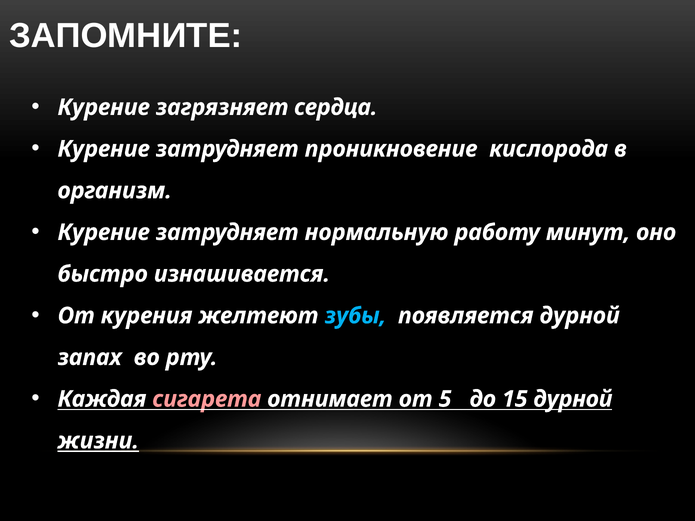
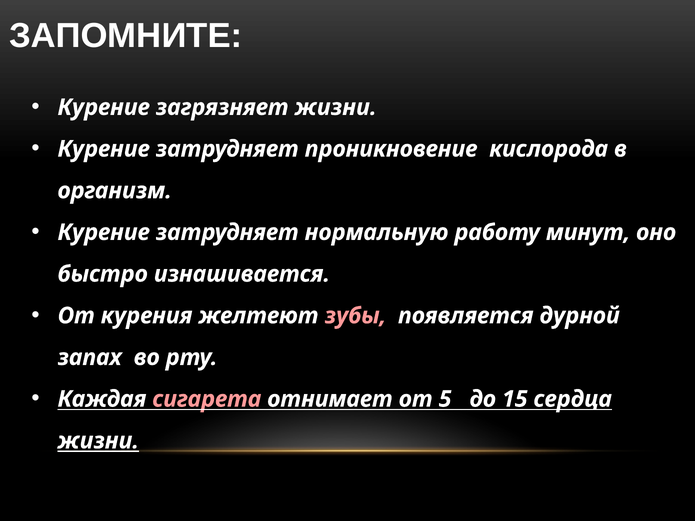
загрязняет сердца: сердца -> жизни
зубы colour: light blue -> pink
15 дурной: дурной -> сердца
